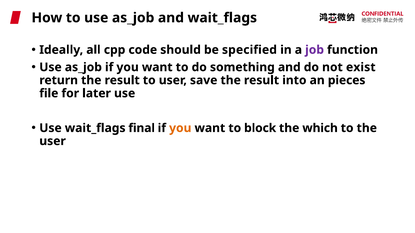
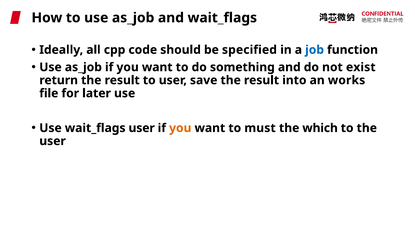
job colour: purple -> blue
pieces: pieces -> works
wait_flags final: final -> user
block: block -> must
